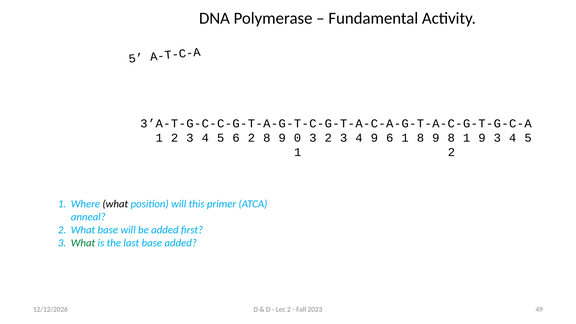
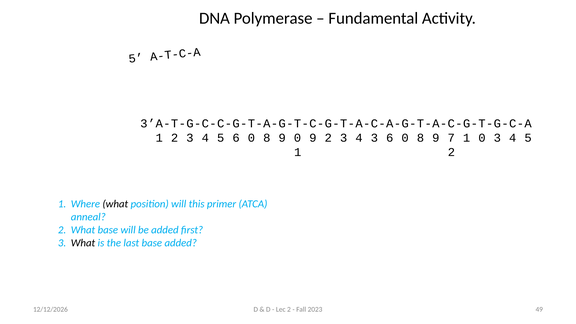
5 6 2: 2 -> 0
0 3: 3 -> 9
4 9: 9 -> 3
1 at (405, 138): 1 -> 0
9 8: 8 -> 7
1 9: 9 -> 0
What at (83, 243) colour: green -> black
